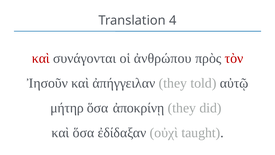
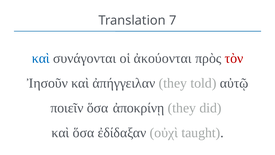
4: 4 -> 7
καὶ at (41, 58) colour: red -> blue
ἀνθρώπου: ἀνθρώπου -> ἀκούονται
μήτηρ: μήτηρ -> ποιεῖν
